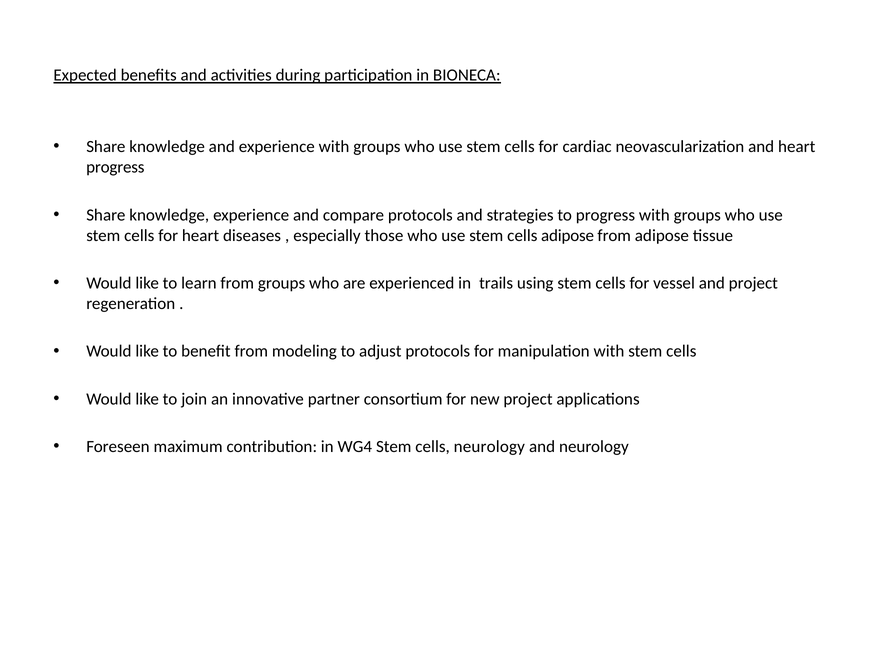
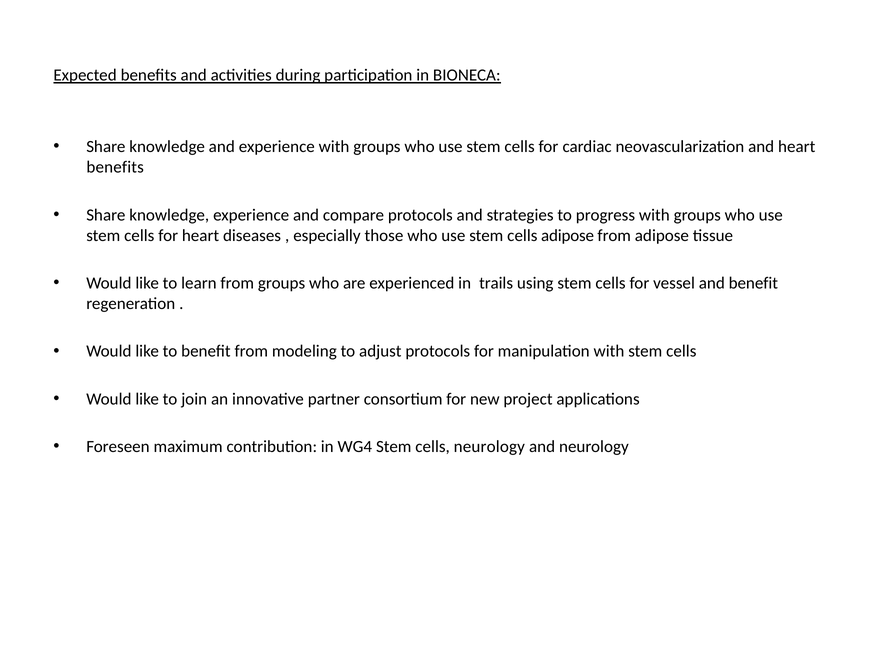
progress at (115, 167): progress -> benefits
and project: project -> benefit
